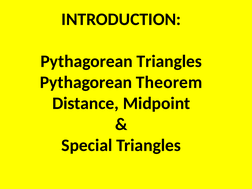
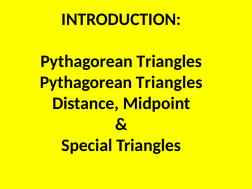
Theorem at (169, 82): Theorem -> Triangles
